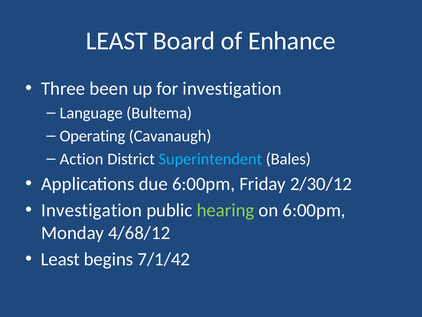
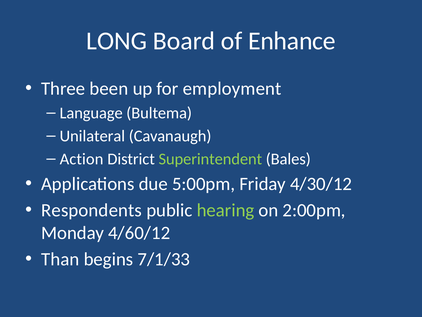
LEAST at (117, 41): LEAST -> LONG
for investigation: investigation -> employment
Operating: Operating -> Unilateral
Superintendent colour: light blue -> light green
due 6:00pm: 6:00pm -> 5:00pm
2/30/12: 2/30/12 -> 4/30/12
Investigation at (92, 210): Investigation -> Respondents
on 6:00pm: 6:00pm -> 2:00pm
4/68/12: 4/68/12 -> 4/60/12
Least at (60, 259): Least -> Than
7/1/42: 7/1/42 -> 7/1/33
